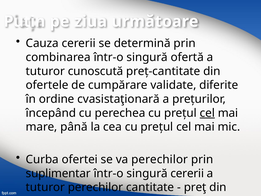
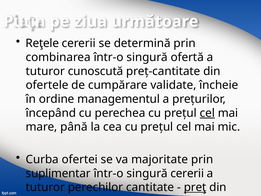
Cauza: Cauza -> Reţele
diferite: diferite -> încheie
cvasistaţionară: cvasistaţionară -> managementul
va perechilor: perechilor -> majoritate
preţ underline: none -> present
